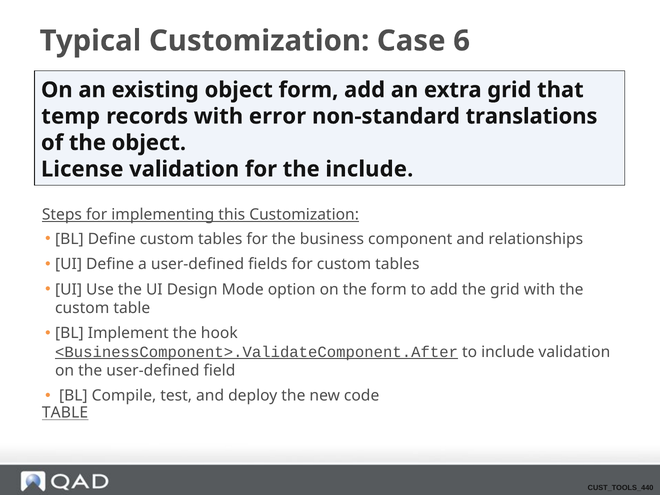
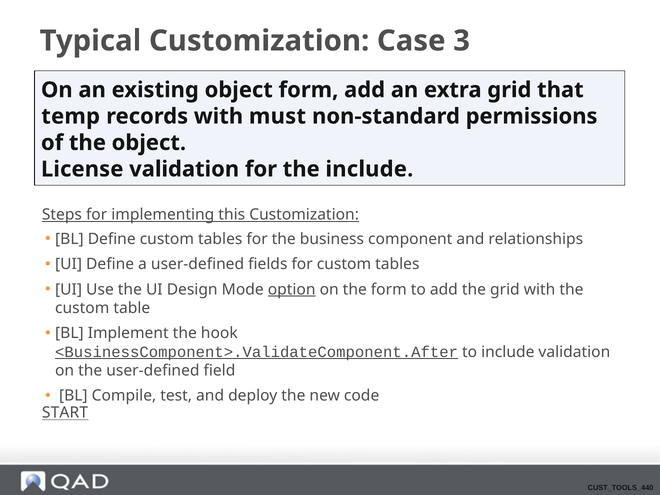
6: 6 -> 3
error: error -> must
translations: translations -> permissions
option underline: none -> present
TABLE at (65, 413): TABLE -> START
